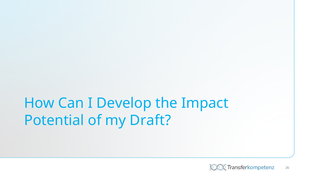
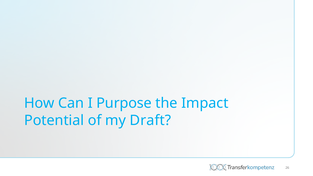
Develop: Develop -> Purpose
